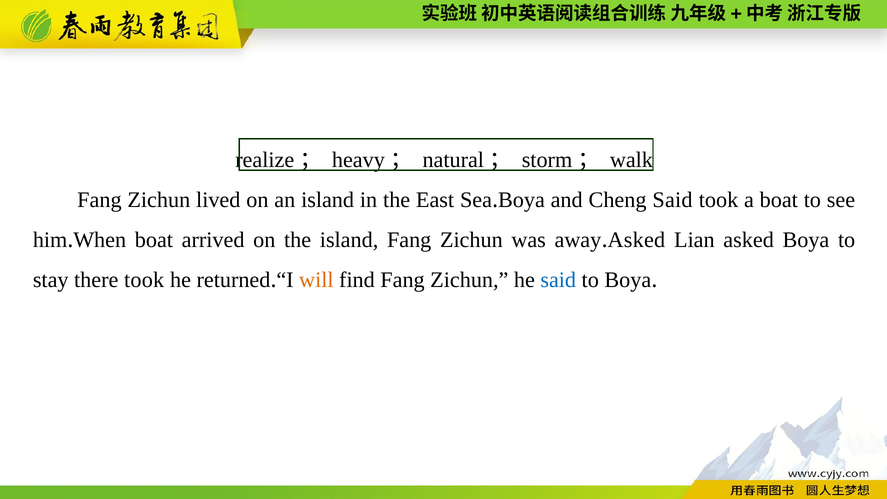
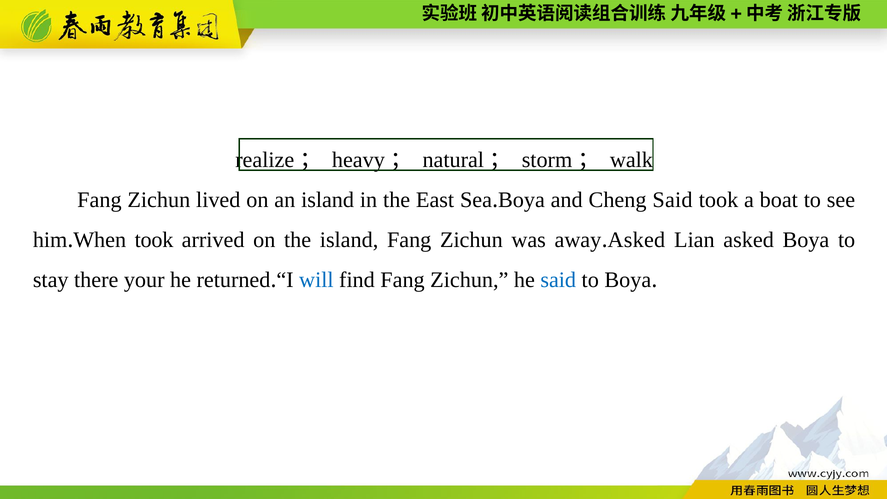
boat at (154, 240): boat -> took
there took: took -> your
will colour: orange -> blue
